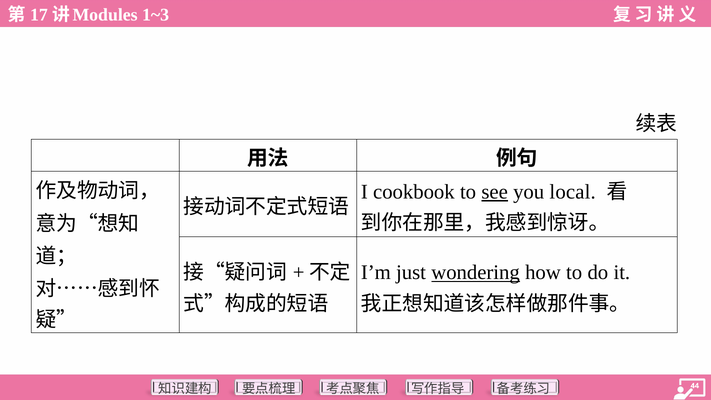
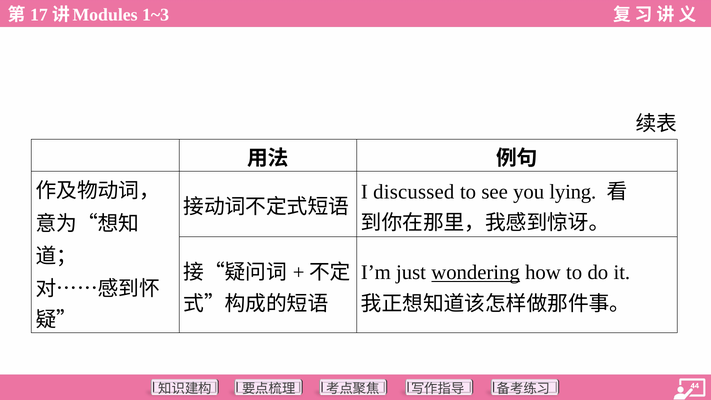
cookbook: cookbook -> discussed
see underline: present -> none
local: local -> lying
